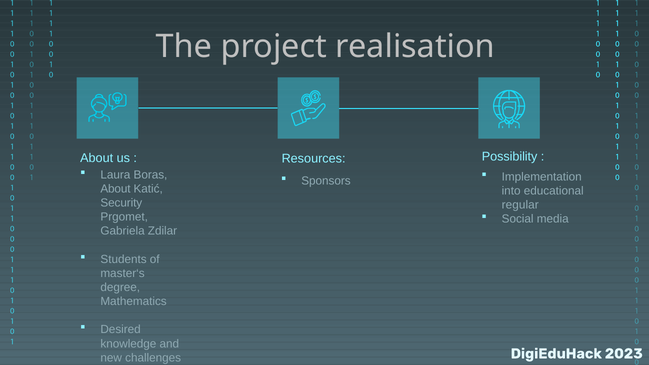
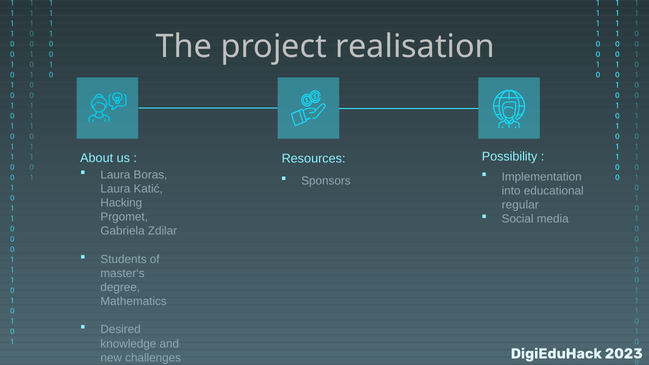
About at (115, 189): About -> Laura
Security: Security -> Hacking
